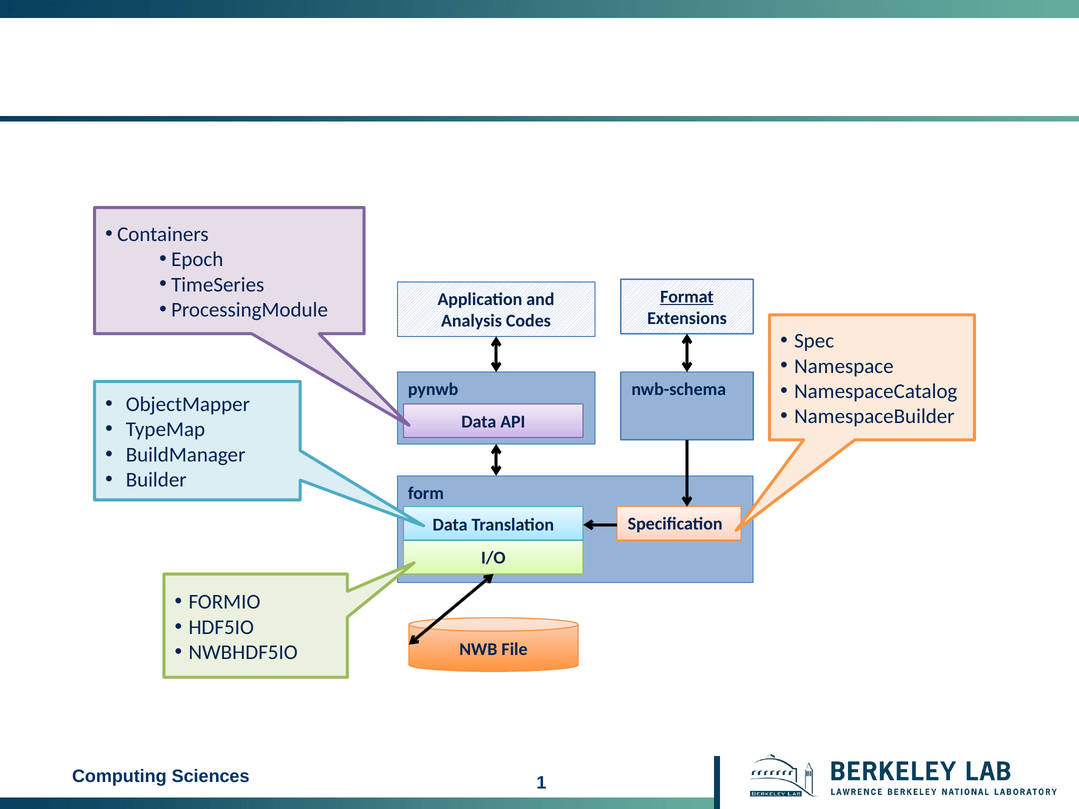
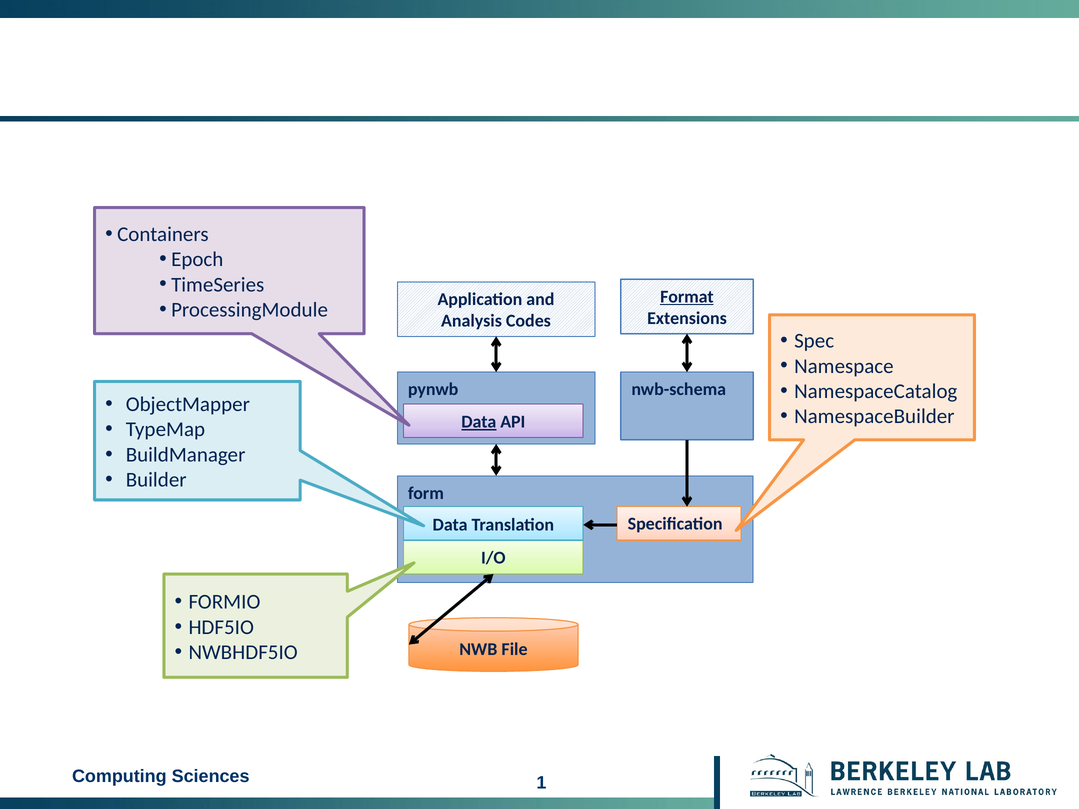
Data at (479, 422) underline: none -> present
